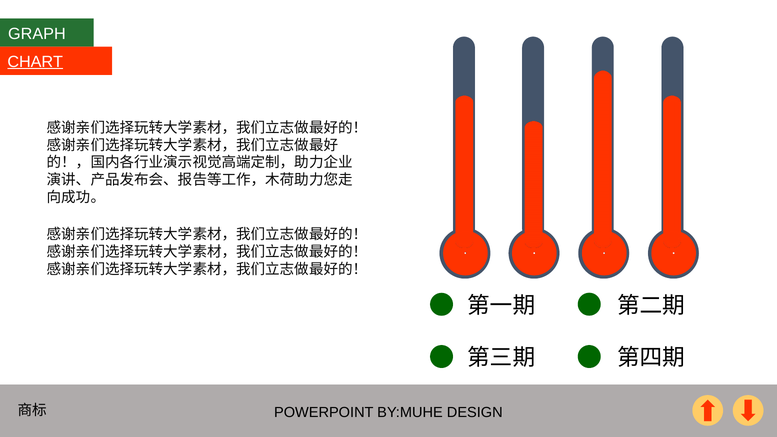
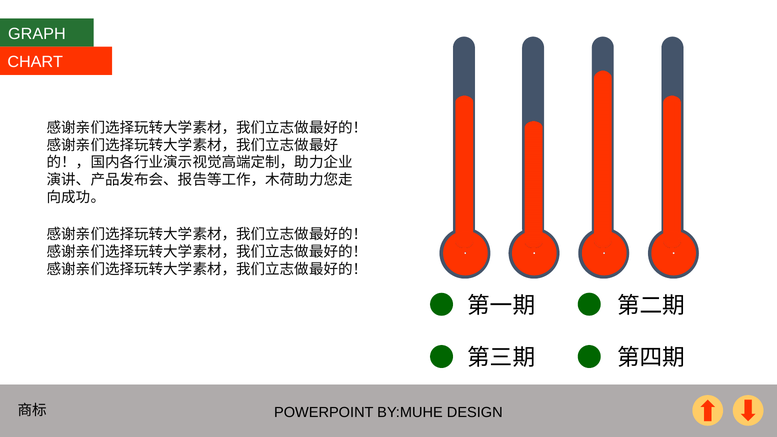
CHART underline: present -> none
